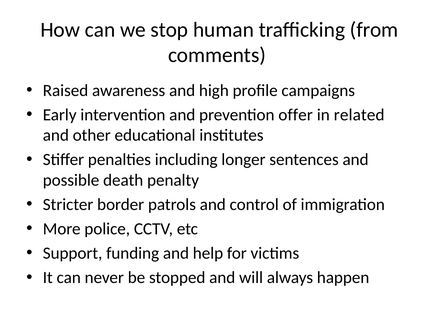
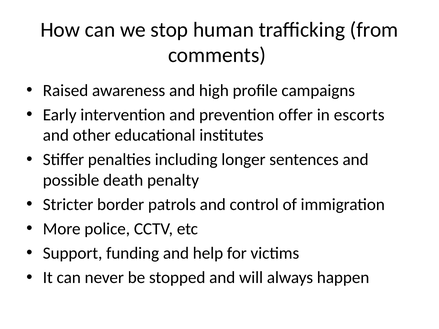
related: related -> escorts
